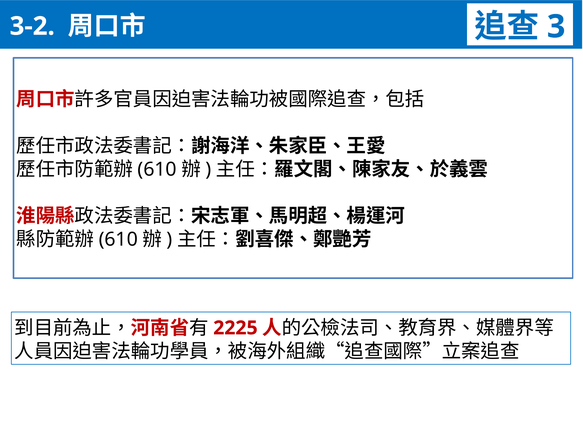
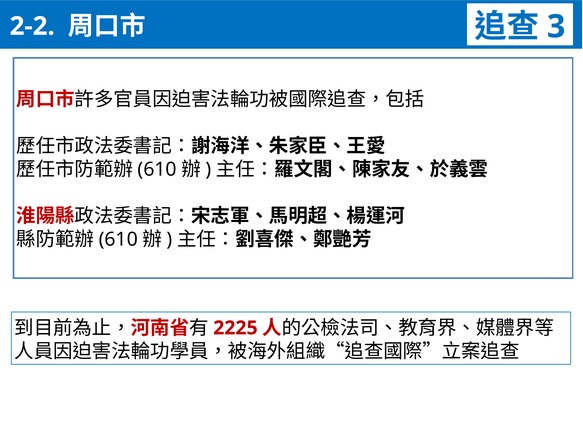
3-2: 3-2 -> 2-2
